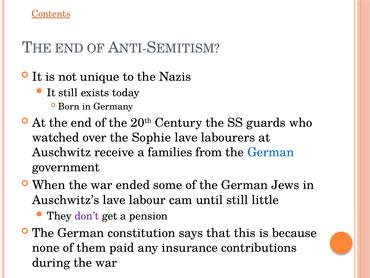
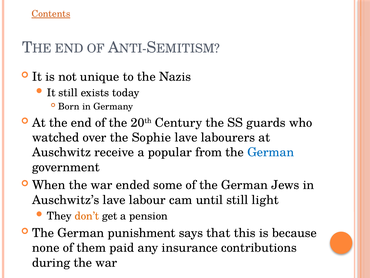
families: families -> popular
little: little -> light
don’t colour: purple -> orange
constitution: constitution -> punishment
